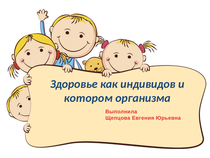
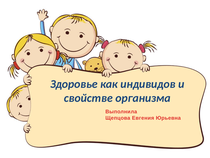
котором: котором -> свойстве
